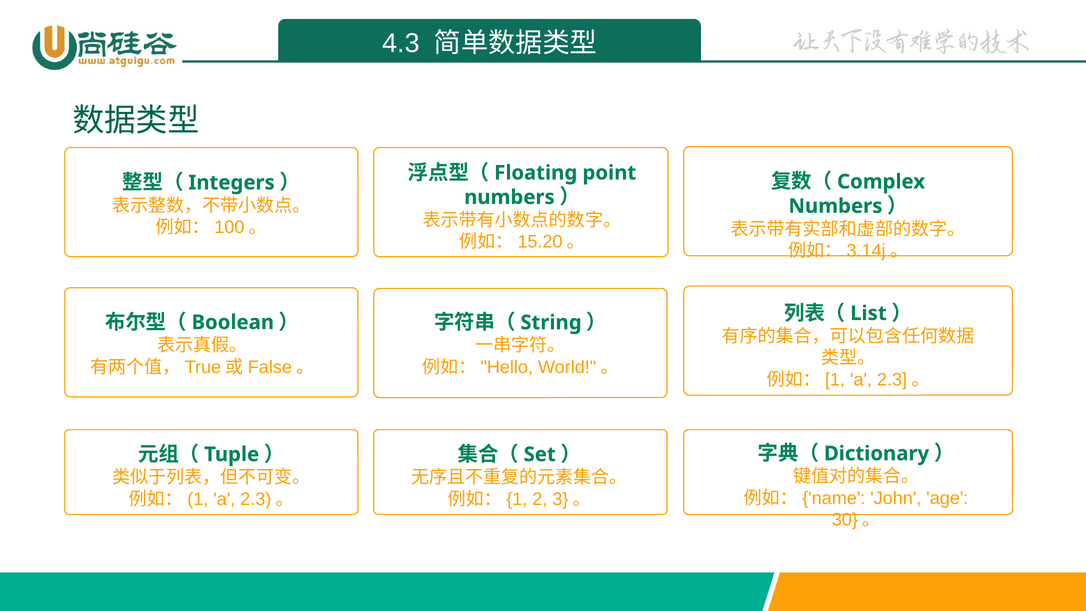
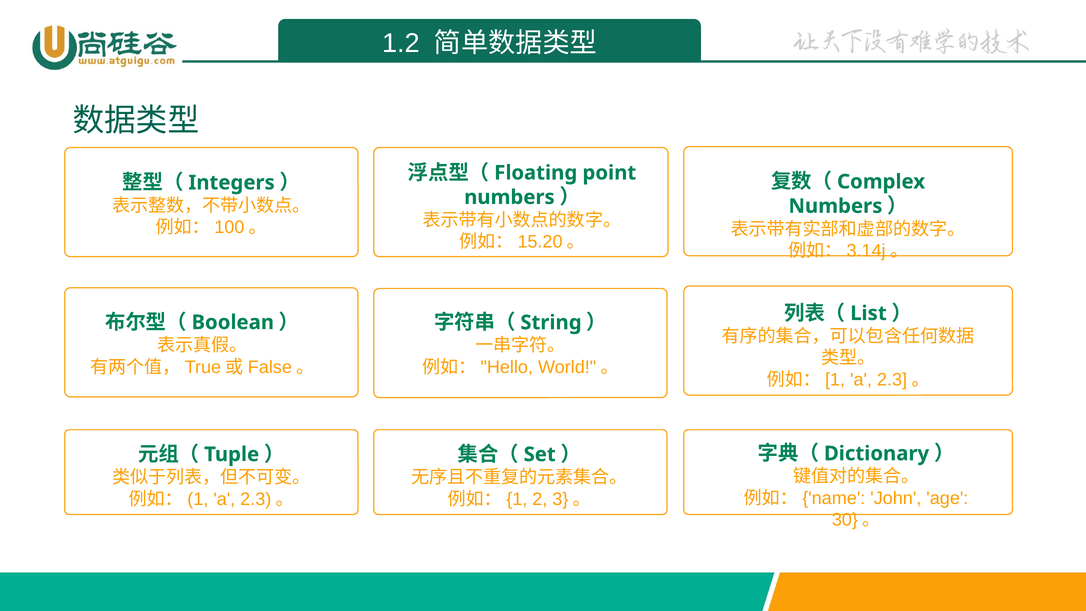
4.3: 4.3 -> 1.2
